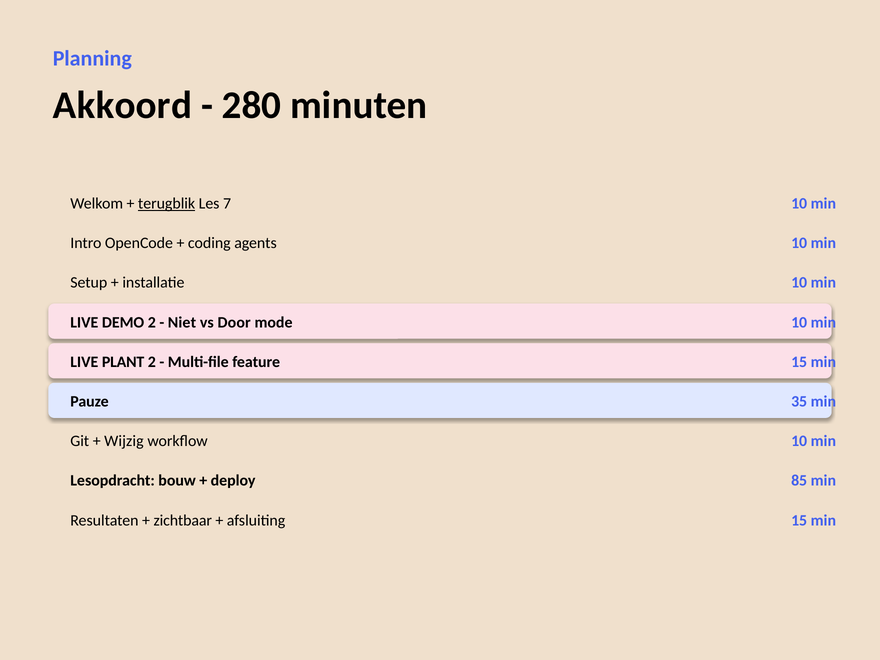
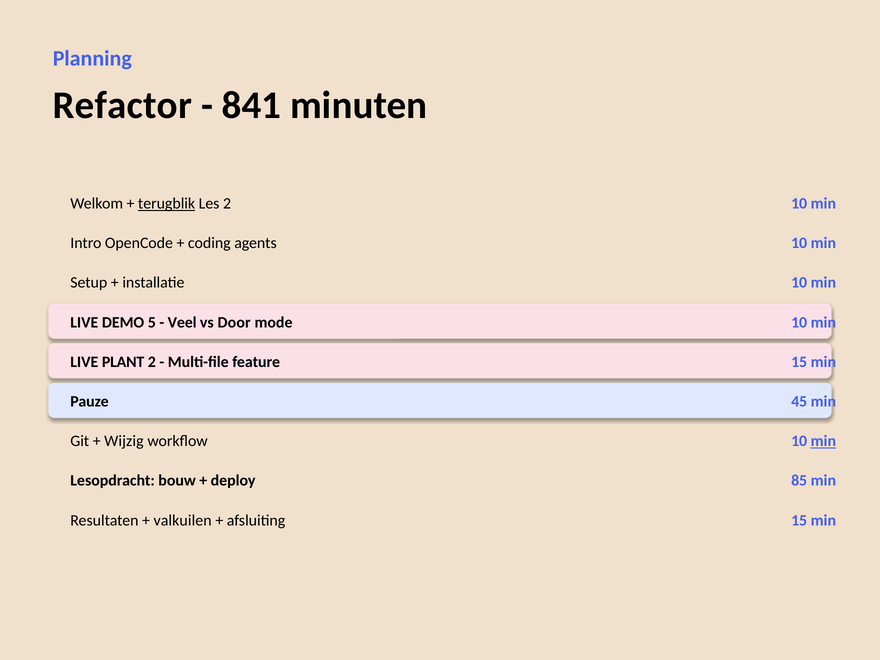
Akkoord: Akkoord -> Refactor
280: 280 -> 841
Les 7: 7 -> 2
DEMO 2: 2 -> 5
Niet: Niet -> Veel
35: 35 -> 45
min at (823, 441) underline: none -> present
zichtbaar: zichtbaar -> valkuilen
